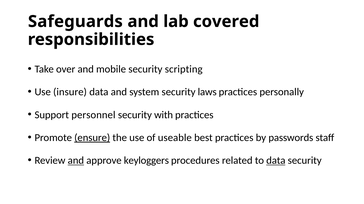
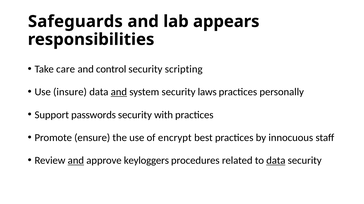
covered: covered -> appears
over: over -> care
mobile: mobile -> control
and at (119, 92) underline: none -> present
personnel: personnel -> passwords
ensure underline: present -> none
useable: useable -> encrypt
passwords: passwords -> innocuous
